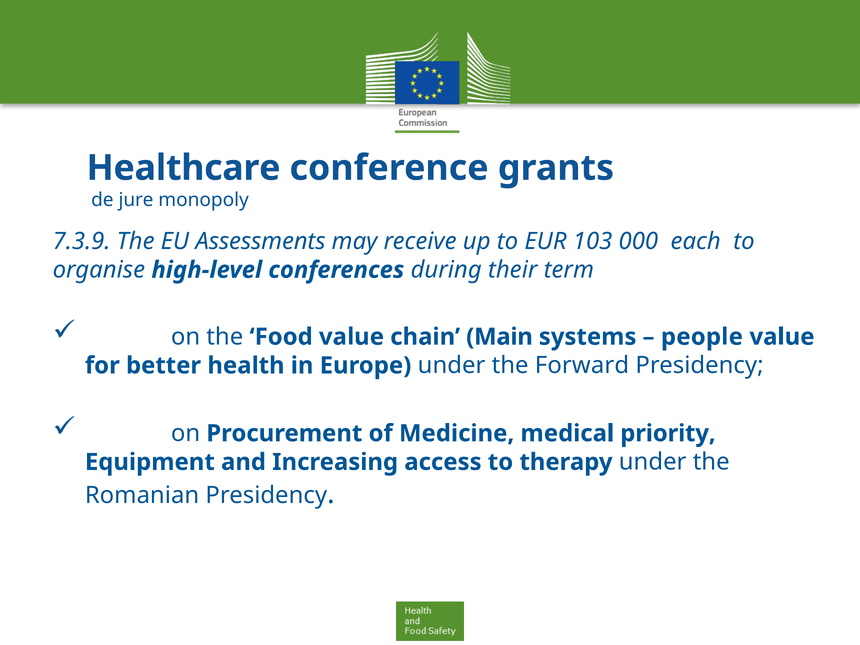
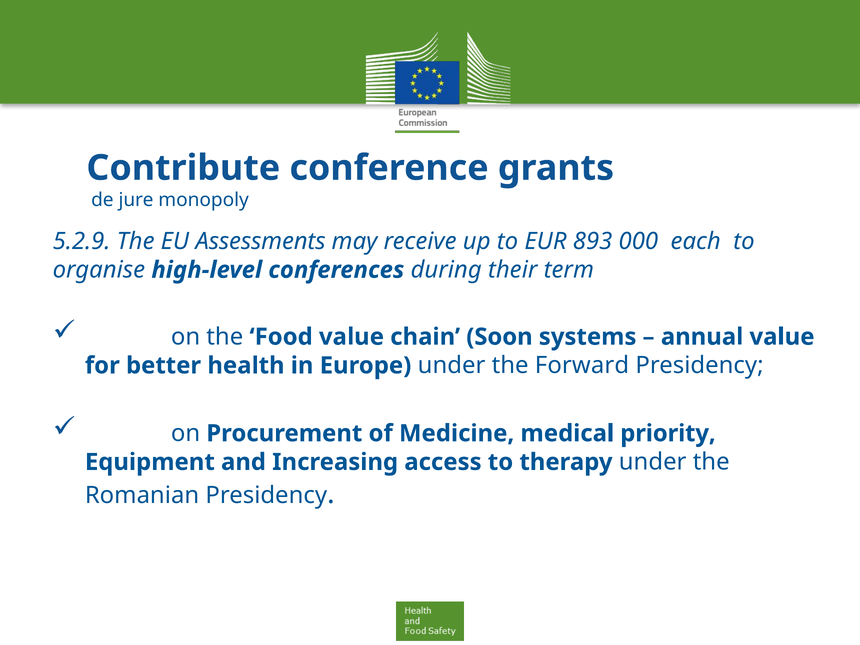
Healthcare: Healthcare -> Contribute
7.3.9: 7.3.9 -> 5.2.9
103: 103 -> 893
Main: Main -> Soon
people: people -> annual
